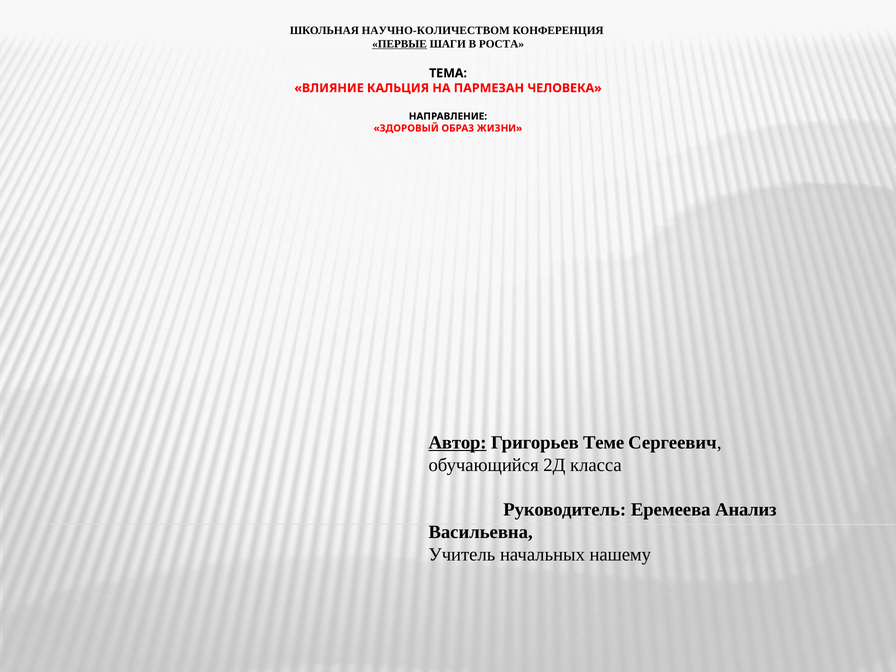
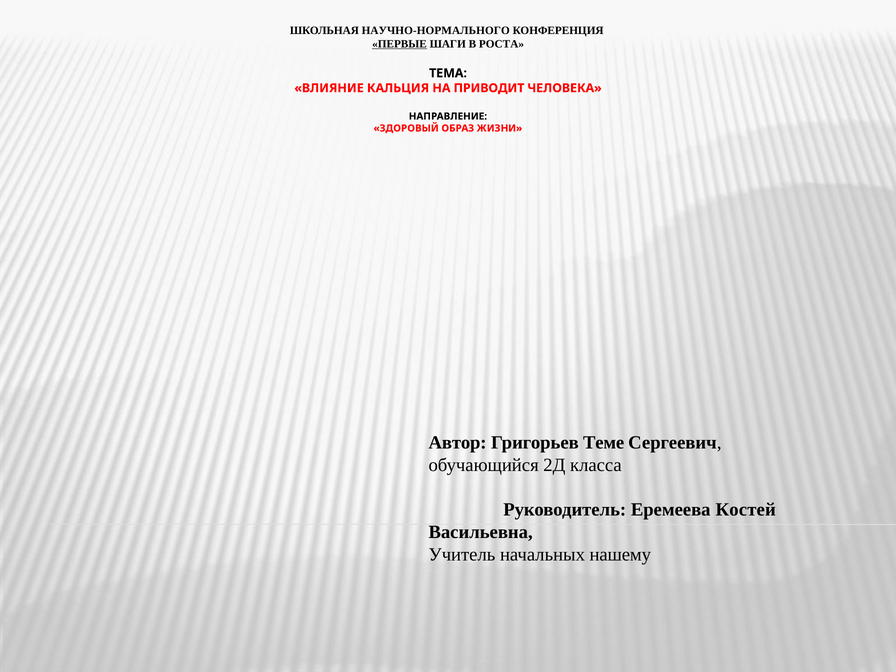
НАУЧНО-КОЛИЧЕСТВОМ: НАУЧНО-КОЛИЧЕСТВОМ -> НАУЧНО-НОРМАЛЬНОГО
ПАРМЕЗАН: ПАРМЕЗАН -> ПРИВОДИТ
Автор underline: present -> none
Анализ: Анализ -> Костей
